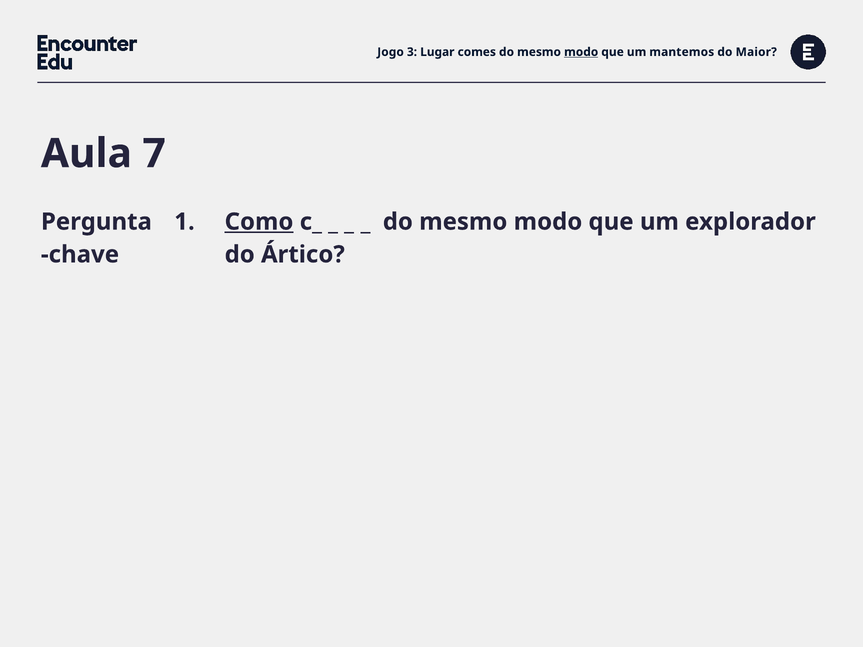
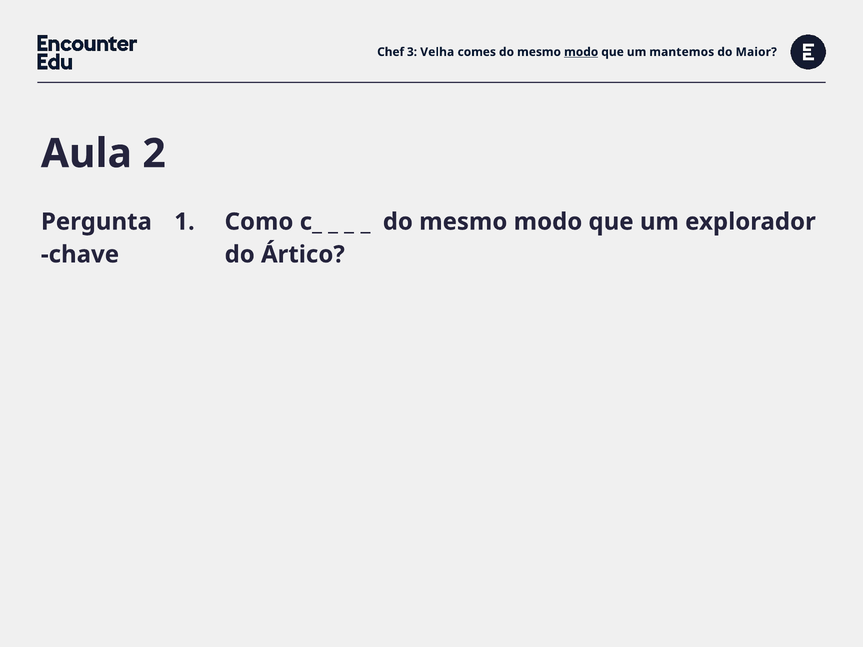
Jogo: Jogo -> Chef
Lugar: Lugar -> Velha
7: 7 -> 2
Como underline: present -> none
